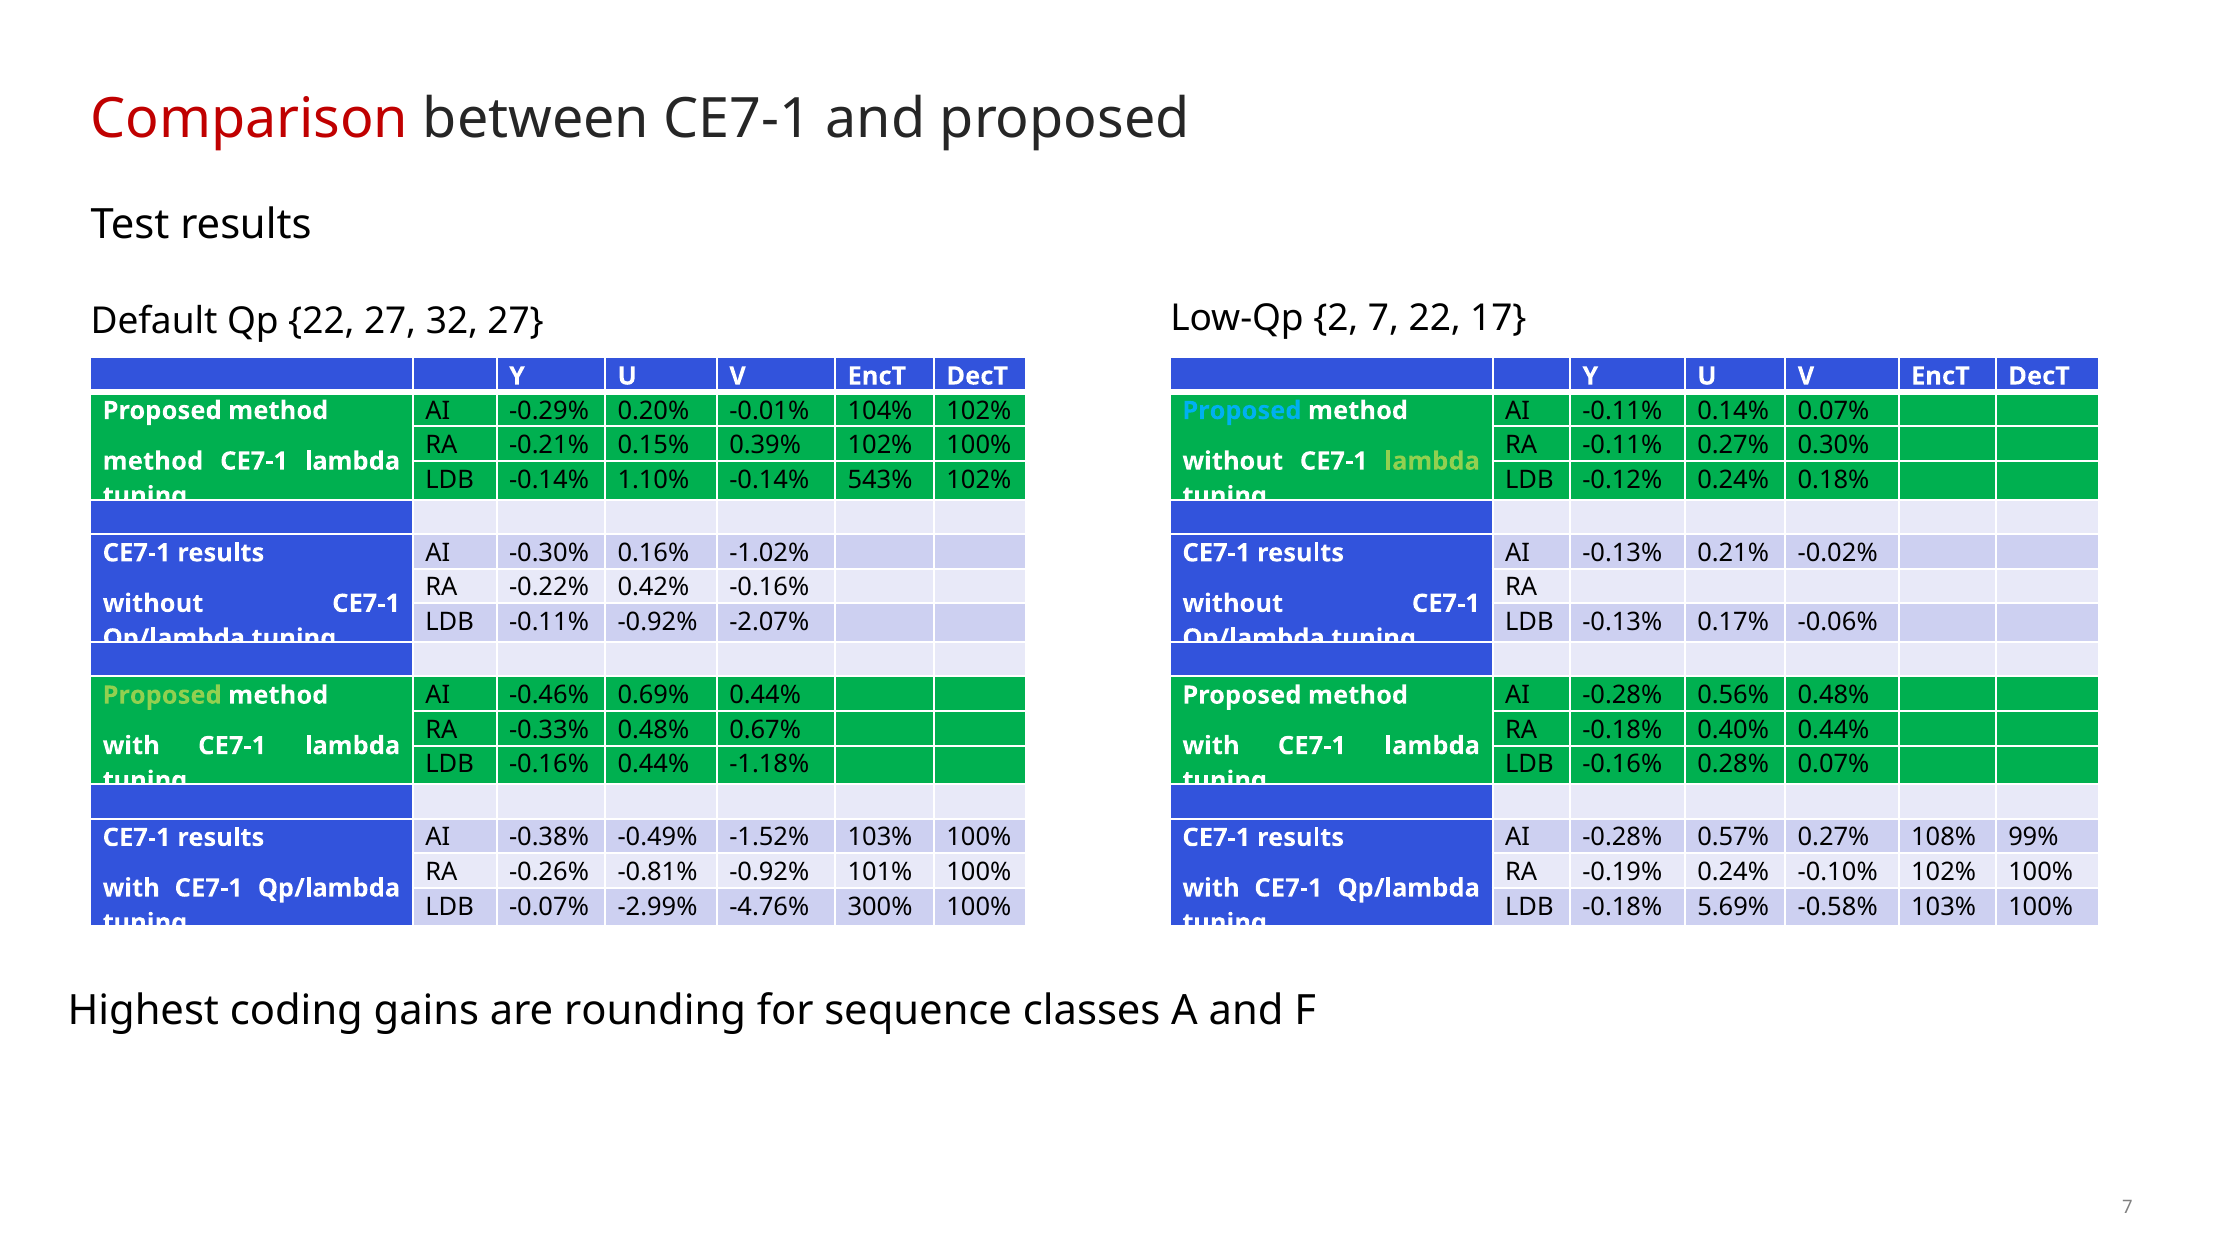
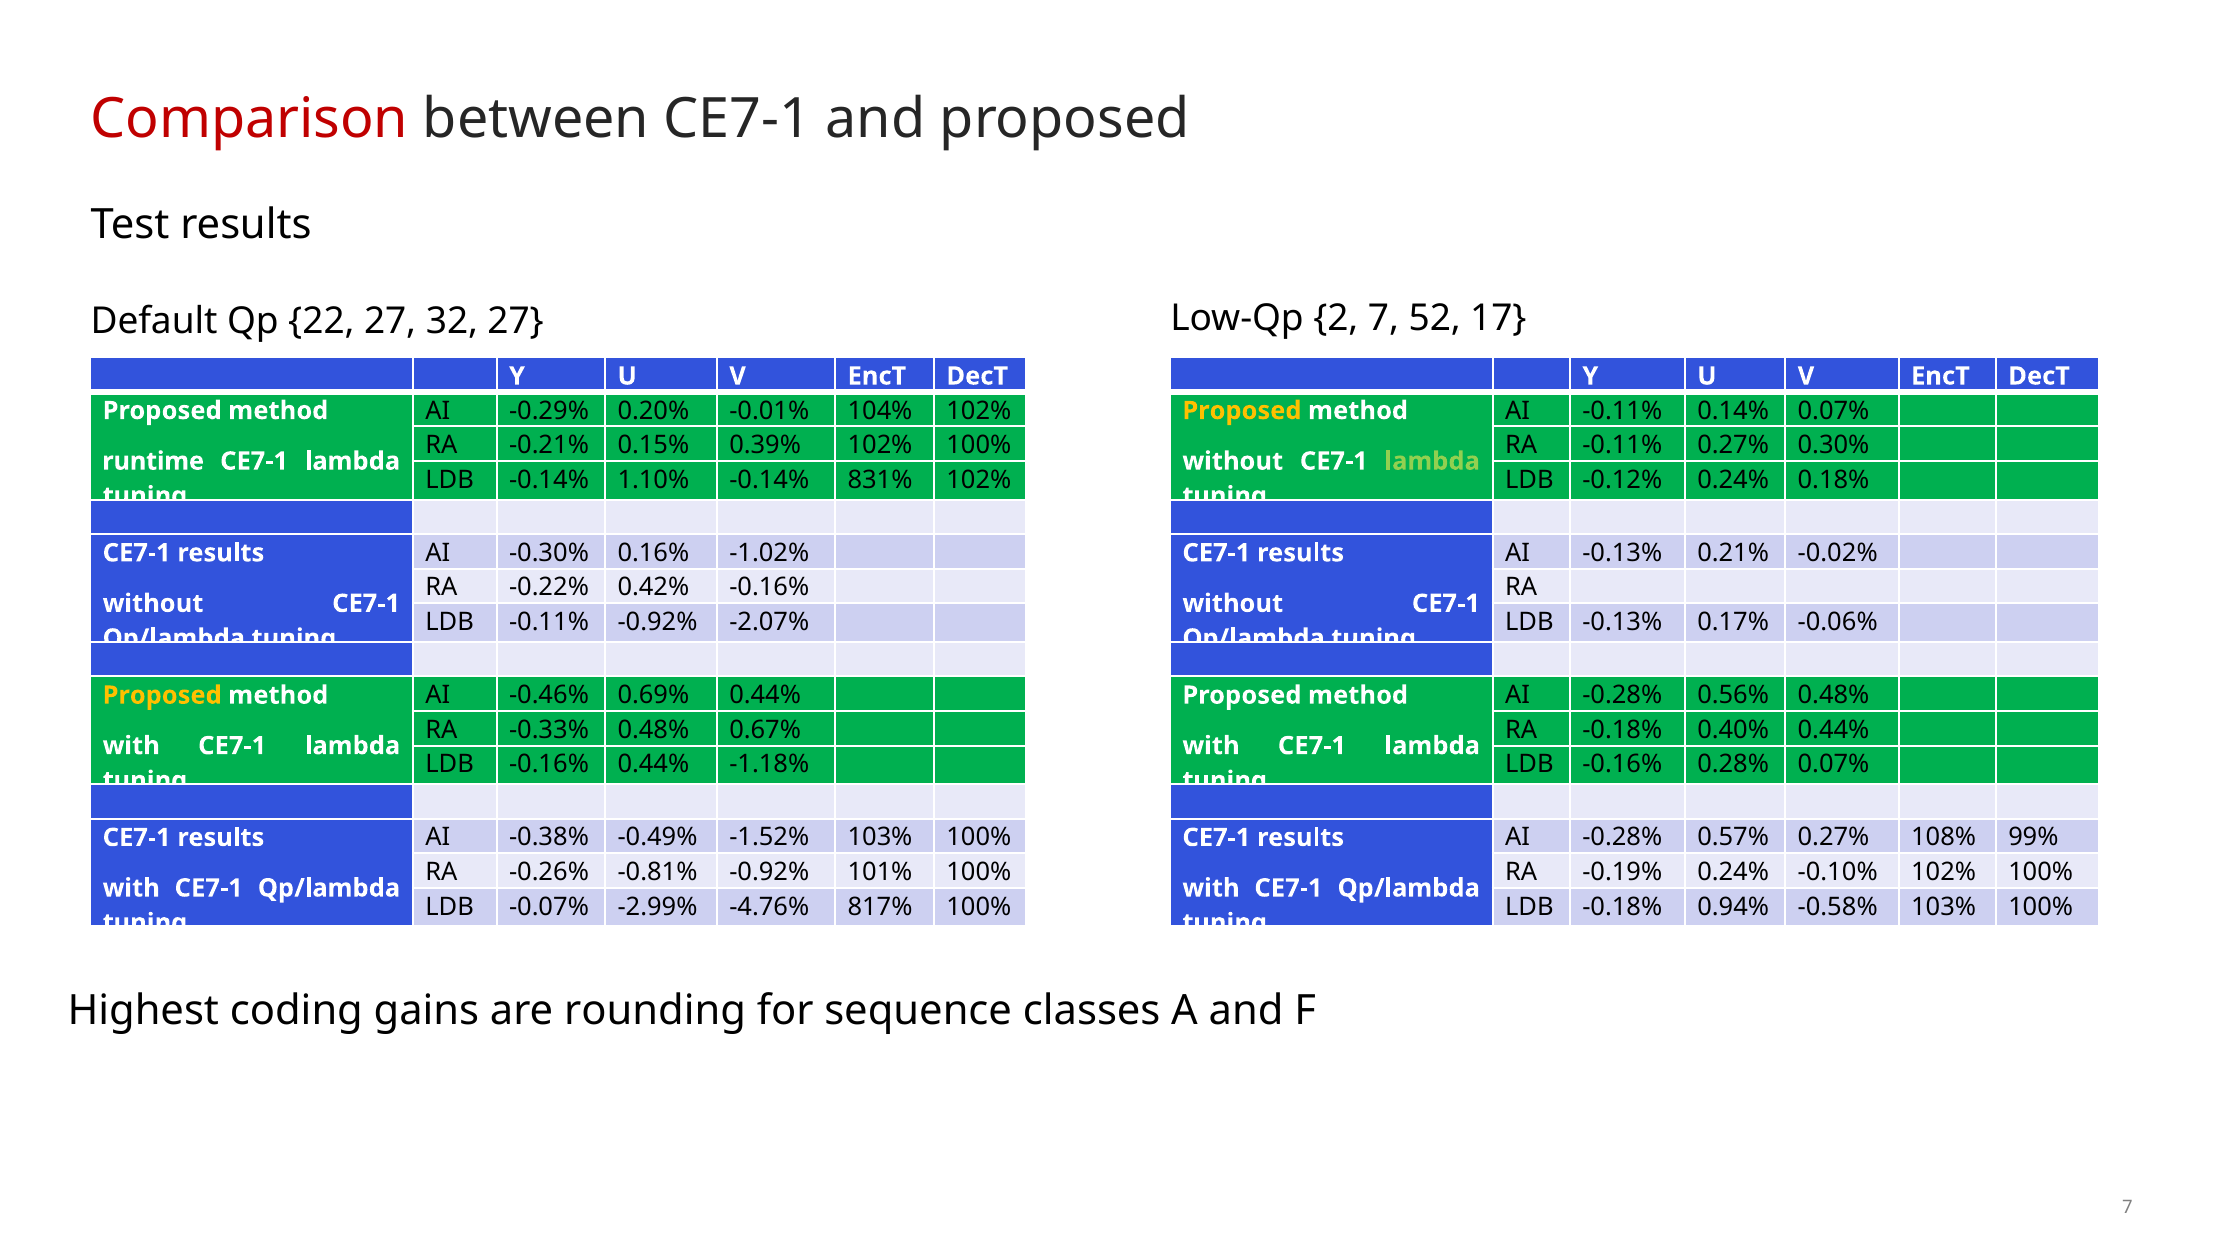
7 22: 22 -> 52
Proposed at (1242, 411) colour: light blue -> yellow
method at (153, 461): method -> runtime
543%: 543% -> 831%
Proposed at (162, 695) colour: light green -> yellow
300%: 300% -> 817%
5.69%: 5.69% -> 0.94%
